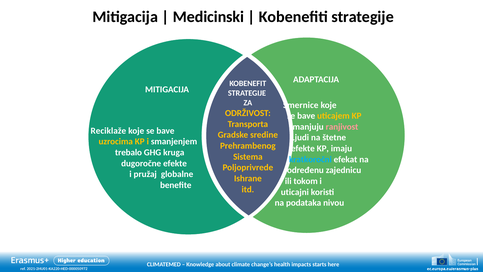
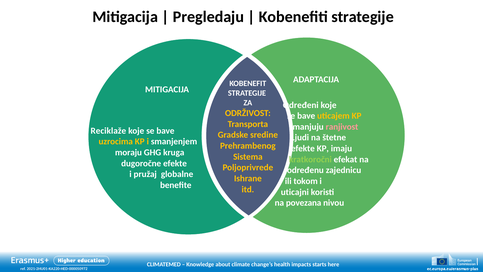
Medicinski: Medicinski -> Pregledaju
Smernice: Smernice -> Određeni
trebalo: trebalo -> moraju
kratkoročni colour: light blue -> light green
podataka: podataka -> povezana
